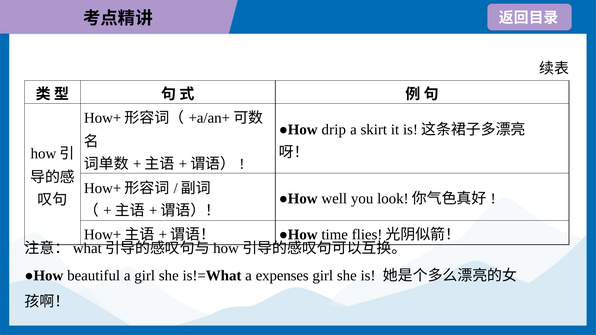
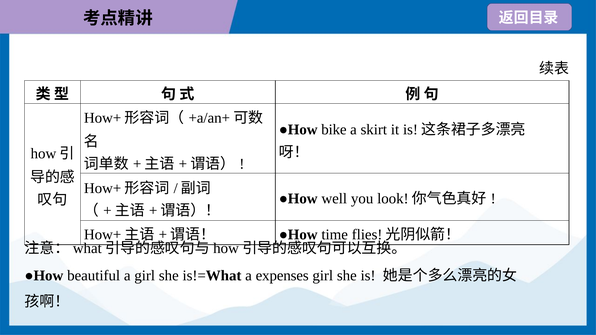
drip: drip -> bike
